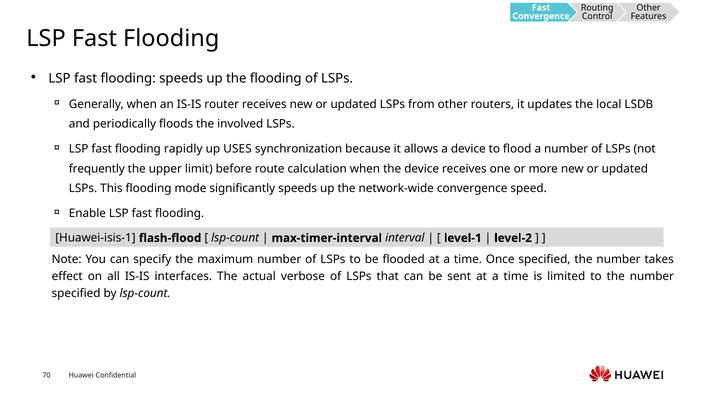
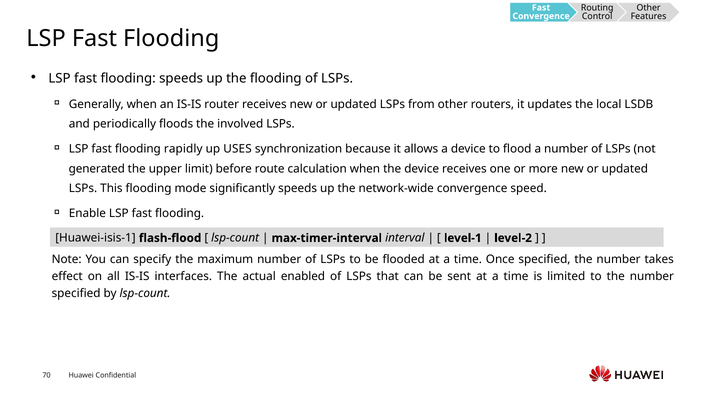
frequently: frequently -> generated
verbose: verbose -> enabled
